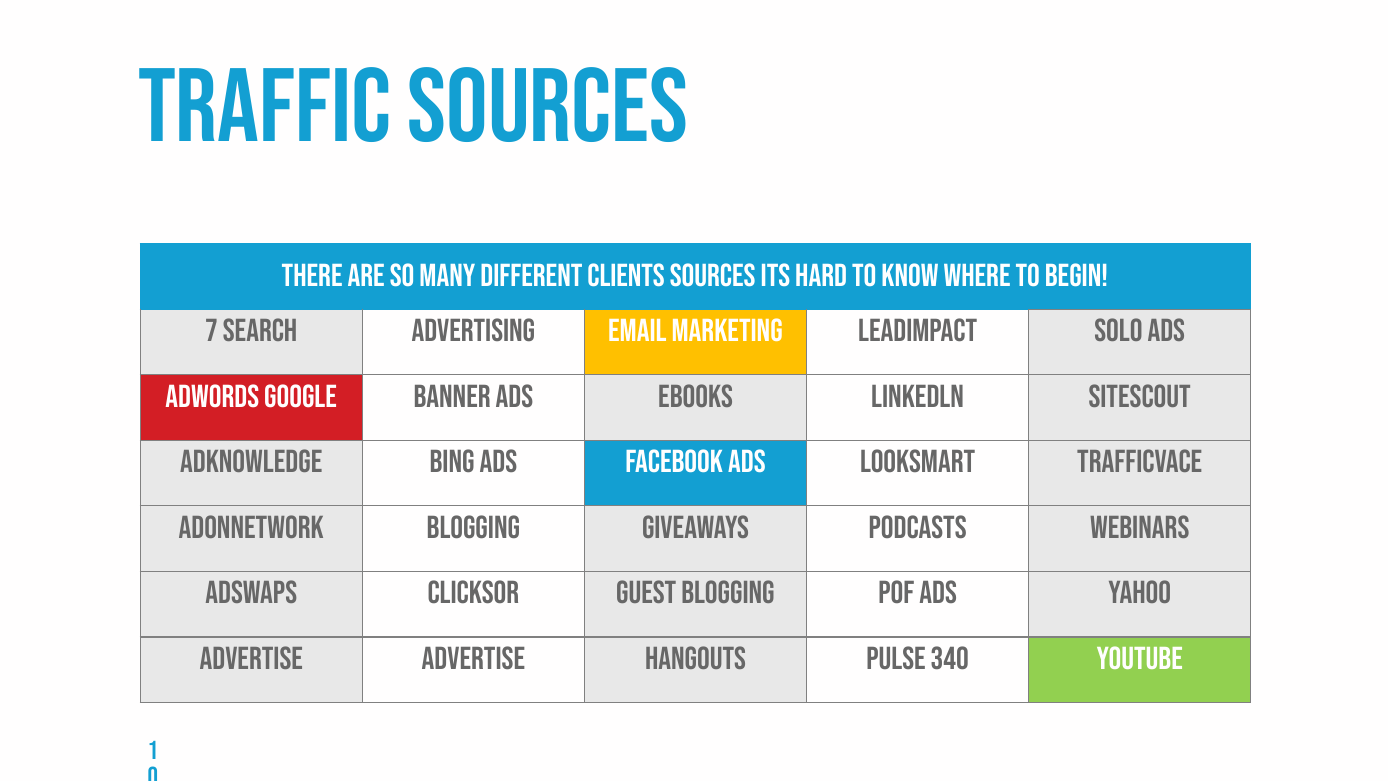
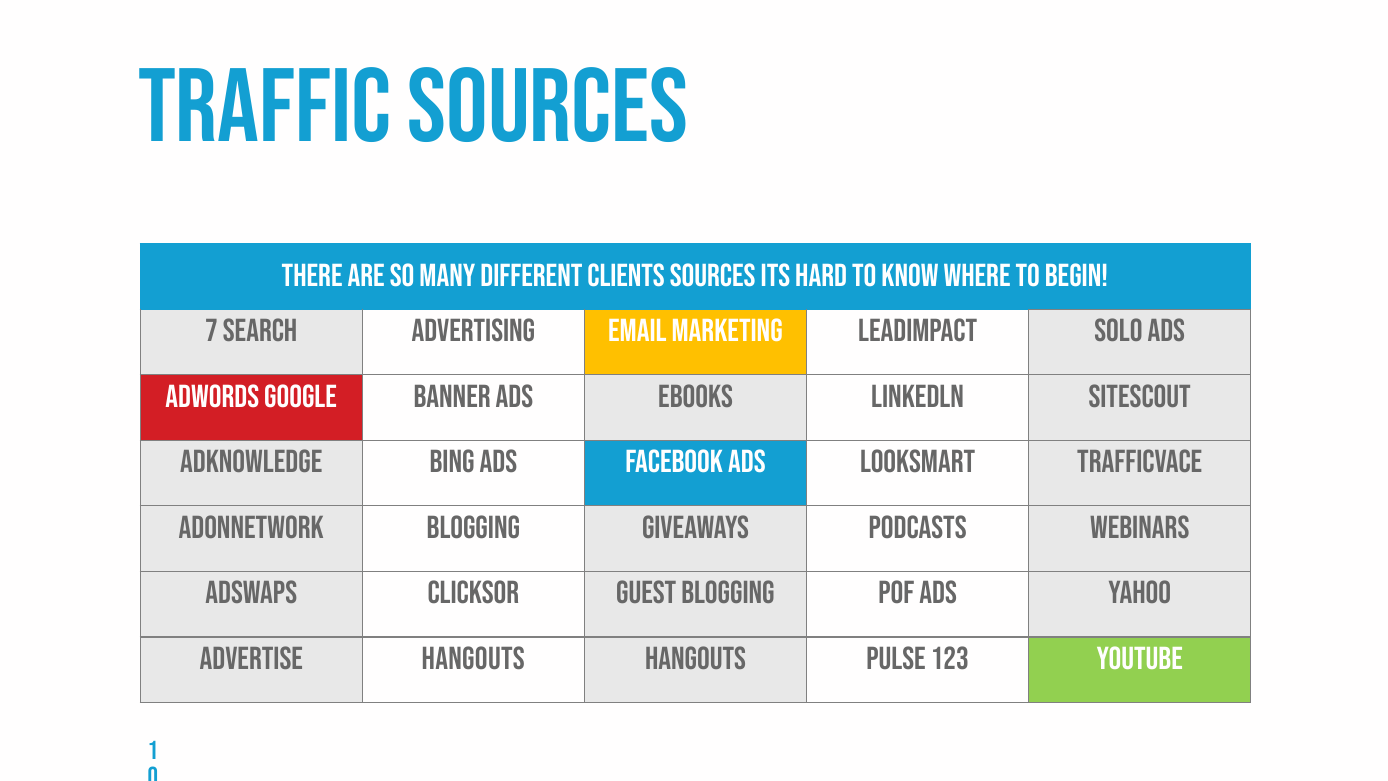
Advertise Advertise: Advertise -> Hangouts
340: 340 -> 123
